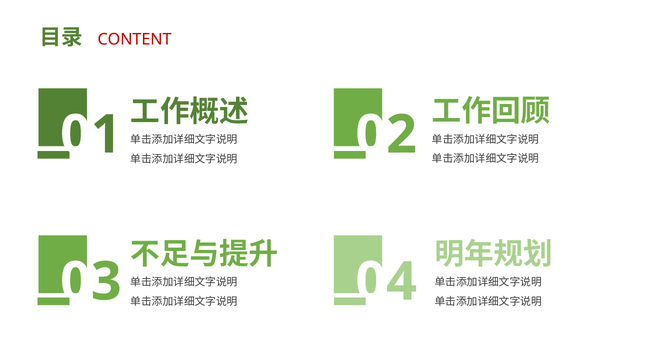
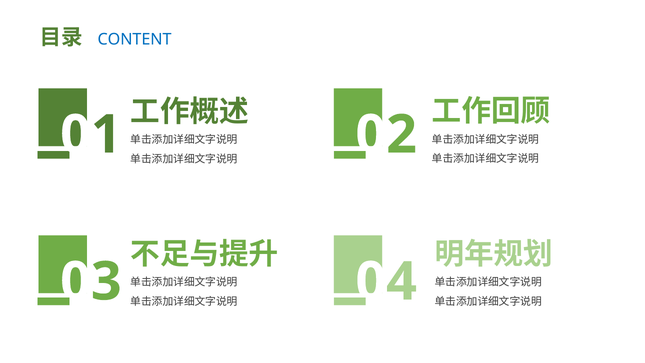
CONTENT colour: red -> blue
